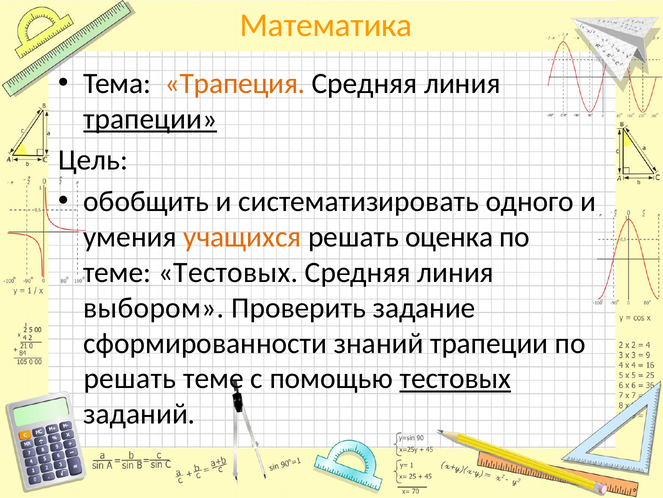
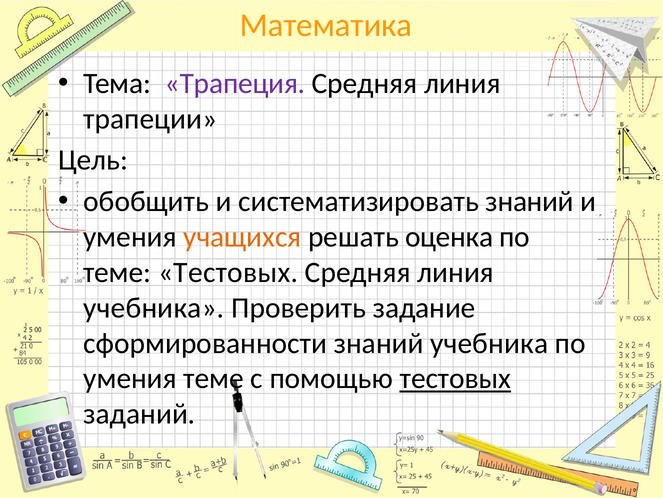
Трапеция colour: orange -> purple
трапеции at (150, 119) underline: present -> none
систематизировать одного: одного -> знаний
выбором at (154, 307): выбором -> учебника
знаний трапеции: трапеции -> учебника
решать at (130, 378): решать -> умения
